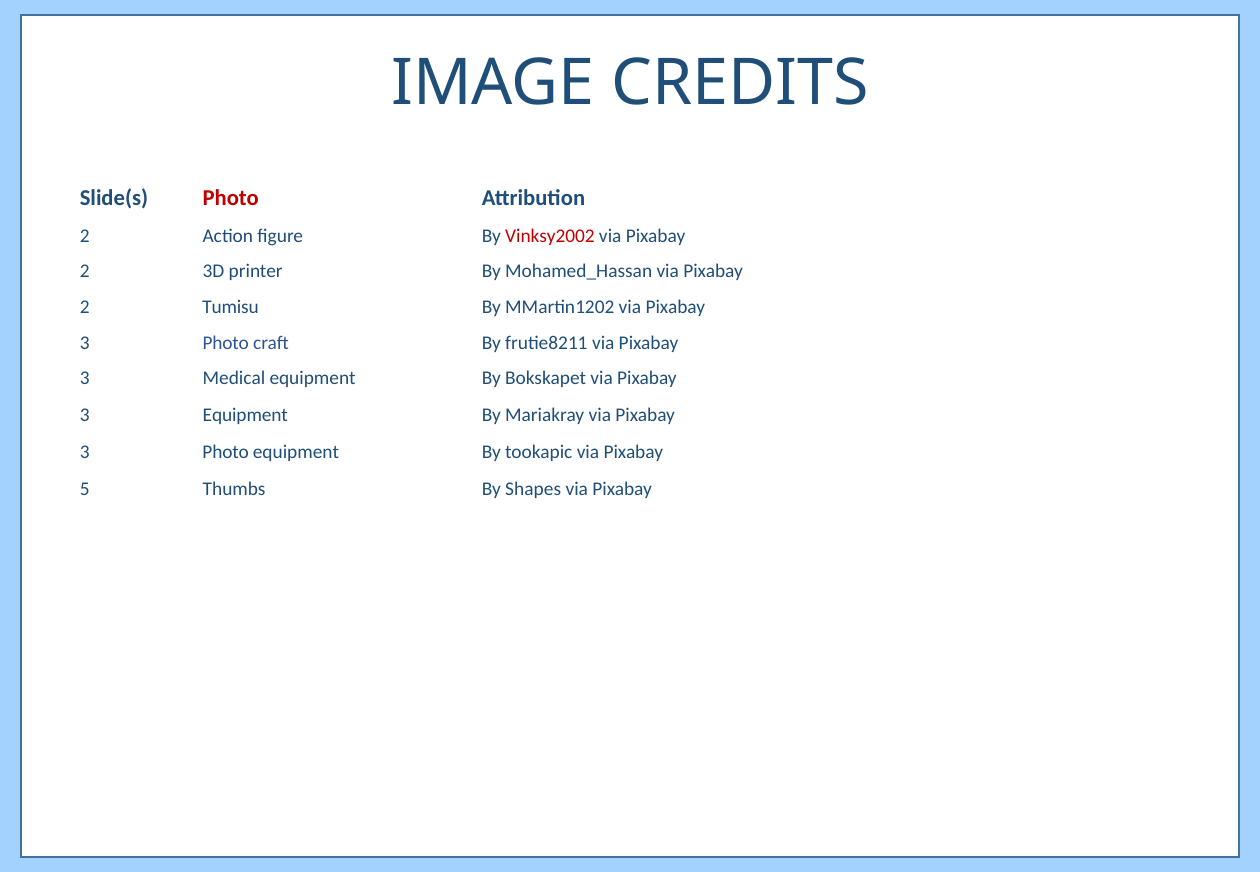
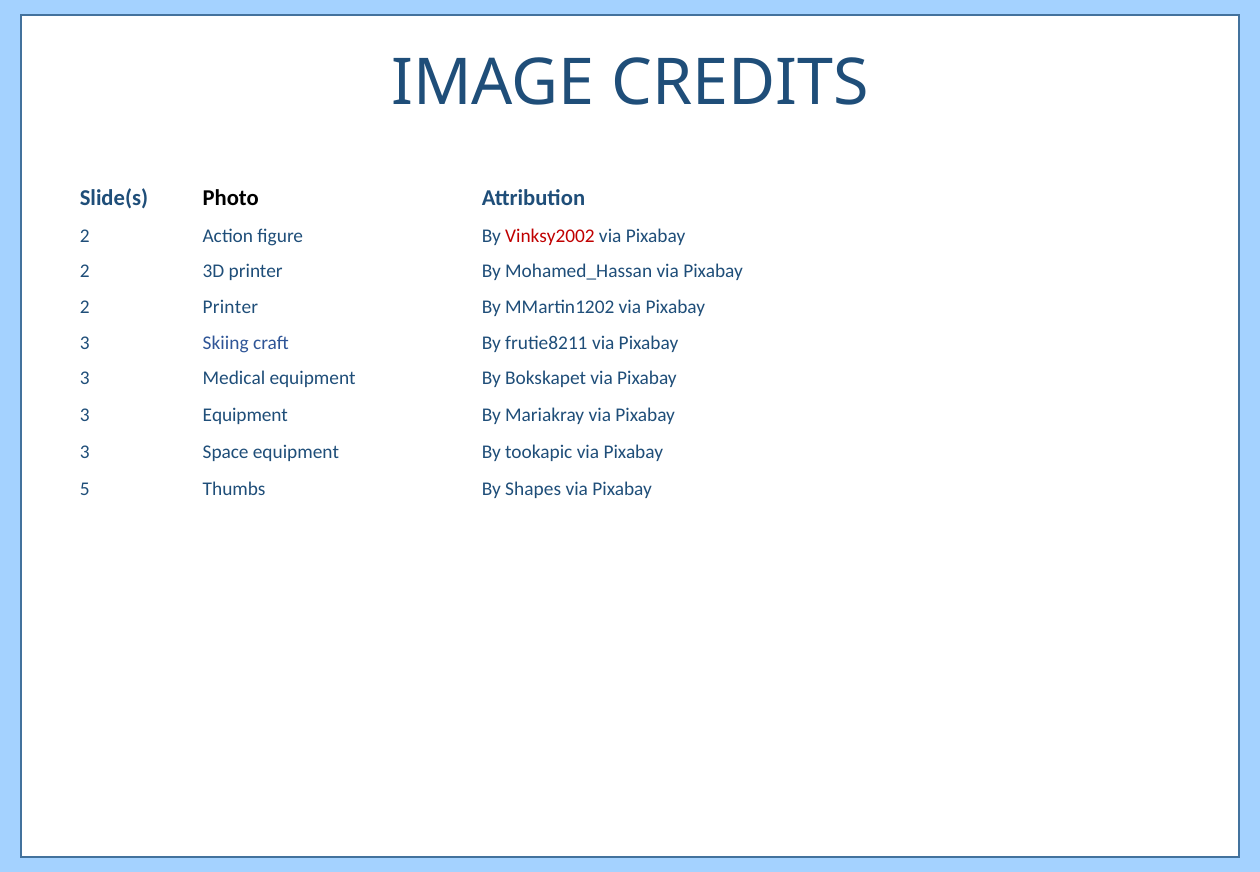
Photo at (231, 198) colour: red -> black
2 Tumisu: Tumisu -> Printer
Photo at (226, 343): Photo -> Skiing
Photo at (226, 453): Photo -> Space
